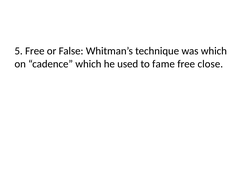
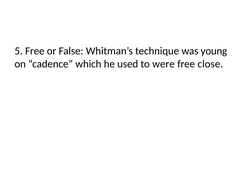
was which: which -> young
fame: fame -> were
